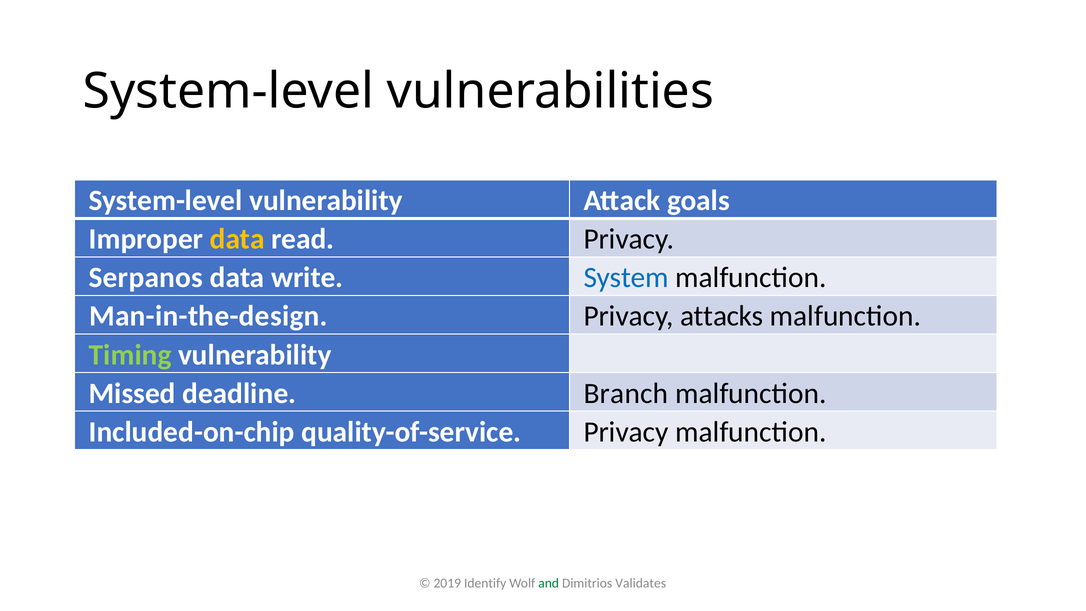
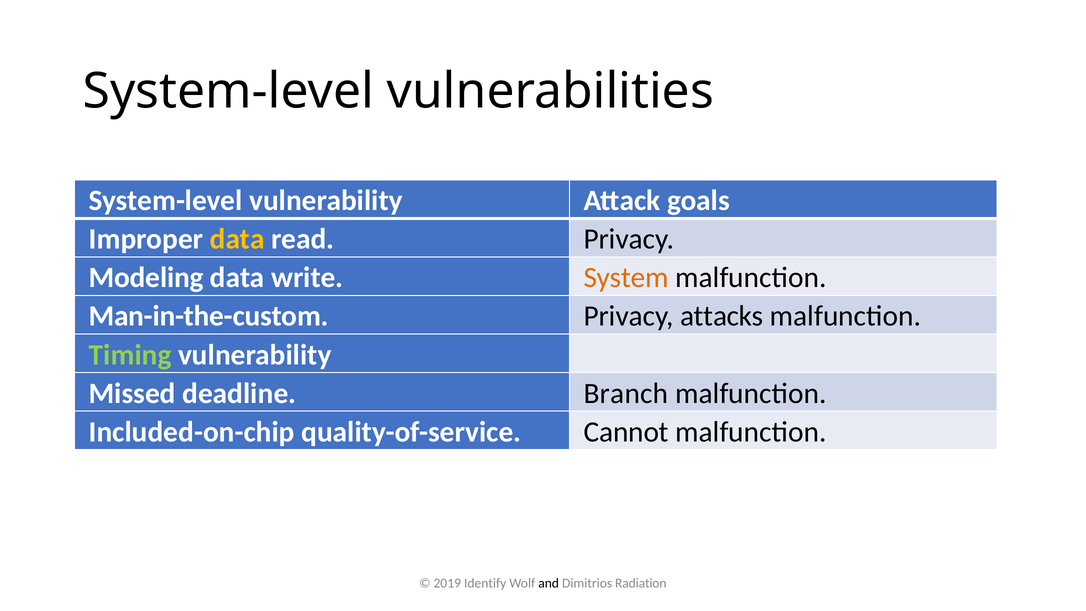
Serpanos: Serpanos -> Modeling
System colour: blue -> orange
Man-in-the-design: Man-in-the-design -> Man-in-the-custom
quality-of-service Privacy: Privacy -> Cannot
and colour: green -> black
Validates: Validates -> Radiation
